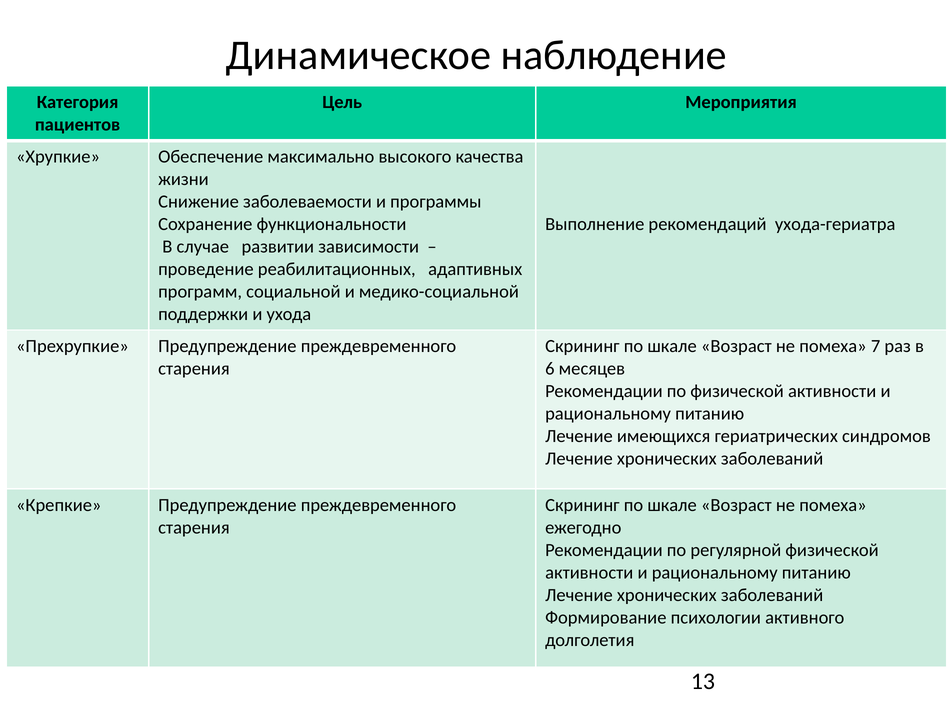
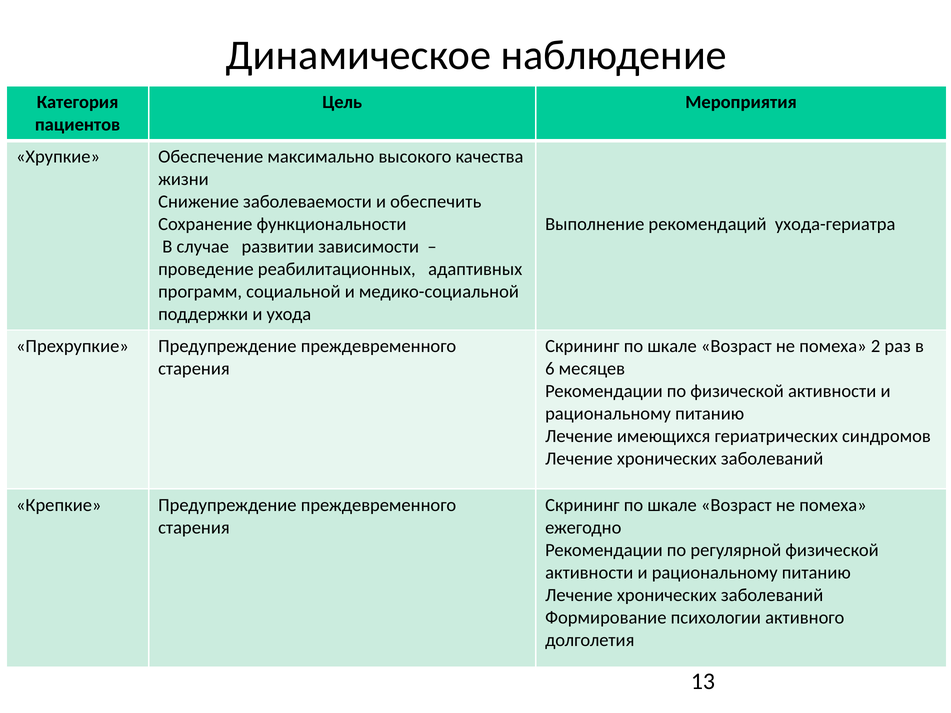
программы: программы -> обеспечить
7: 7 -> 2
